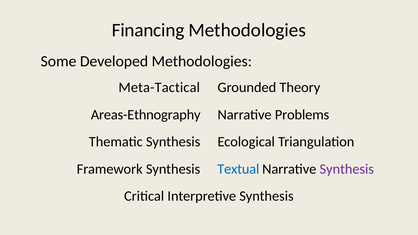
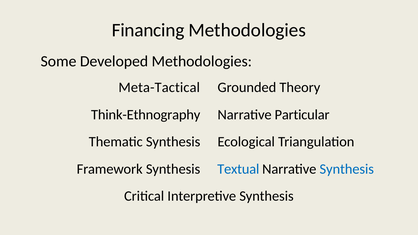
Areas-Ethnography: Areas-Ethnography -> Think-Ethnography
Problems: Problems -> Particular
Synthesis at (347, 169) colour: purple -> blue
